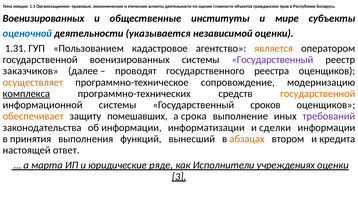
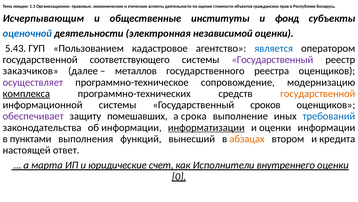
Военизированных at (43, 18): Военизированных -> Исчерпывающим
мире: мире -> фонд
указывается: указывается -> электронная
1.31: 1.31 -> 5.43
является colour: orange -> blue
государственной военизированных: военизированных -> соответствующего
проводят: проводят -> металлов
осуществляет colour: orange -> purple
обеспечивает colour: orange -> purple
требований colour: purple -> blue
информатизации underline: none -> present
и сделки: сделки -> оценки
принятия: принятия -> пунктами
ряде: ряде -> счет
учреждениях: учреждениях -> внутреннего
3: 3 -> 0
